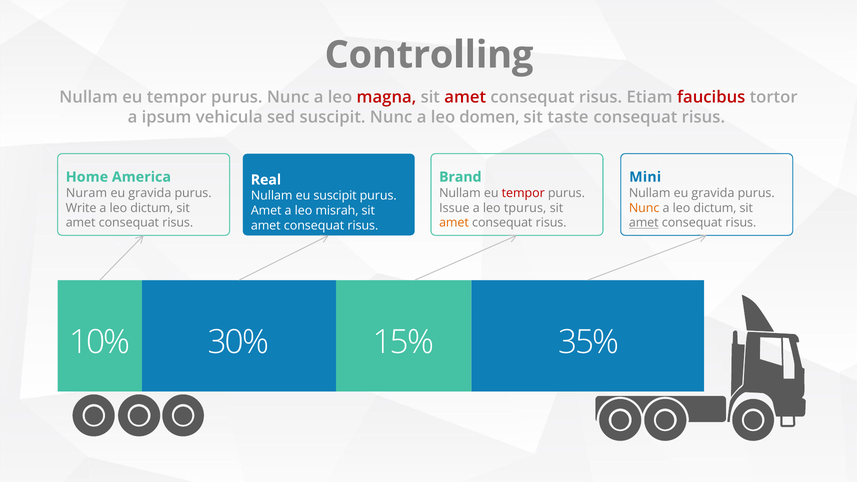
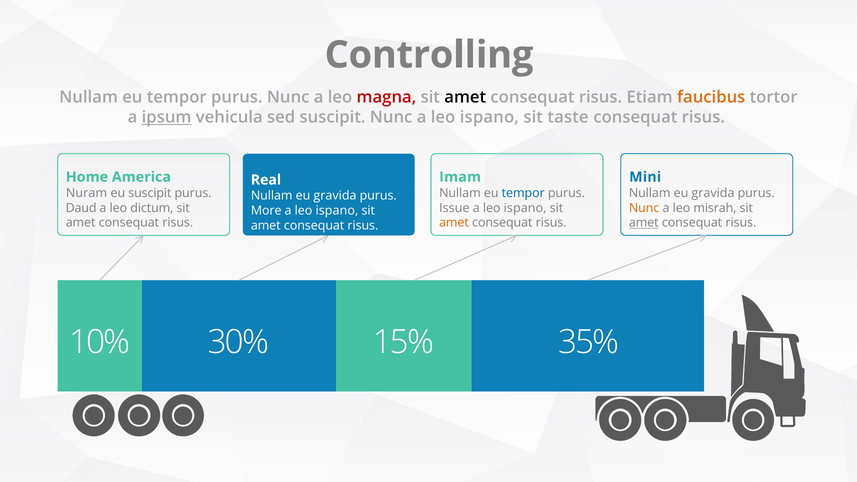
amet at (465, 97) colour: red -> black
faucibus colour: red -> orange
ipsum underline: none -> present
Nunc a leo domen: domen -> ispano
Brand: Brand -> Imam
gravida at (150, 193): gravida -> suscipit
tempor at (523, 193) colour: red -> blue
suscipit at (335, 196): suscipit -> gravida
Write: Write -> Daud
tpurus at (525, 208): tpurus -> ispano
dictum at (715, 208): dictum -> misrah
Amet at (266, 211): Amet -> More
misrah at (337, 211): misrah -> ispano
